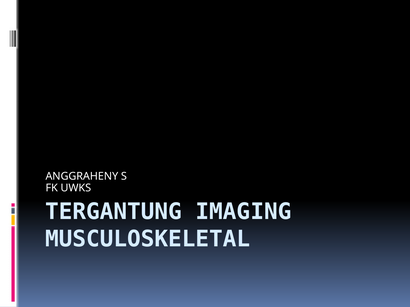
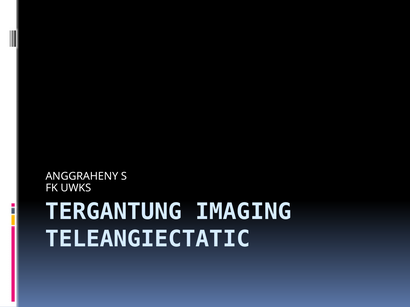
MUSCULOSKELETAL: MUSCULOSKELETAL -> TELEANGIECTATIC
